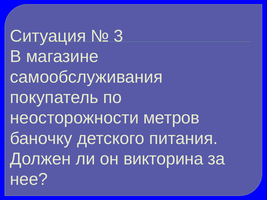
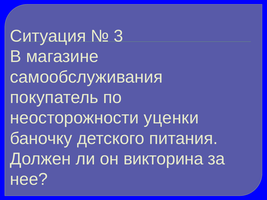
метров: метров -> уценки
